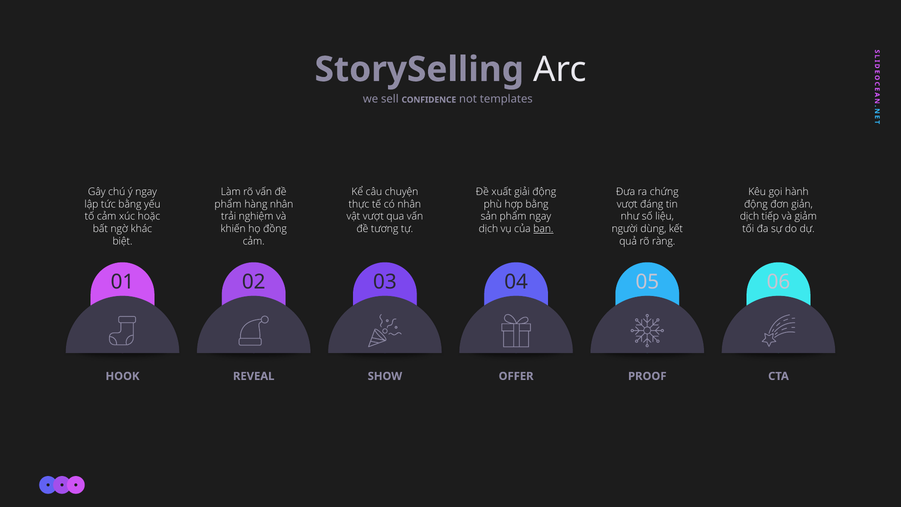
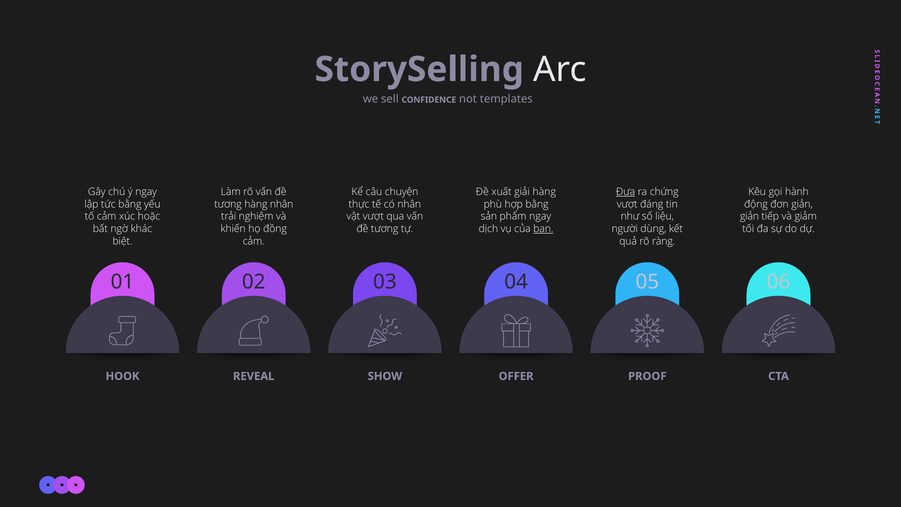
giải động: động -> hàng
Đưa underline: none -> present
phẩm at (228, 204): phẩm -> tương
dịch at (750, 216): dịch -> giản
